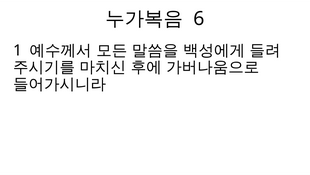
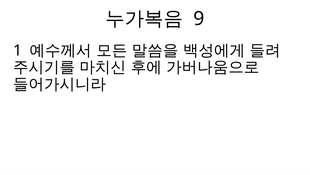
6: 6 -> 9
